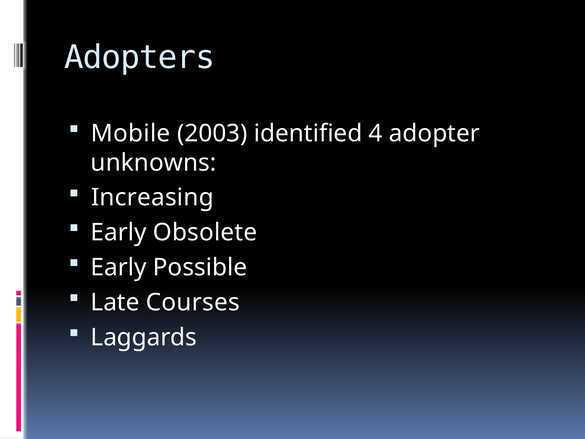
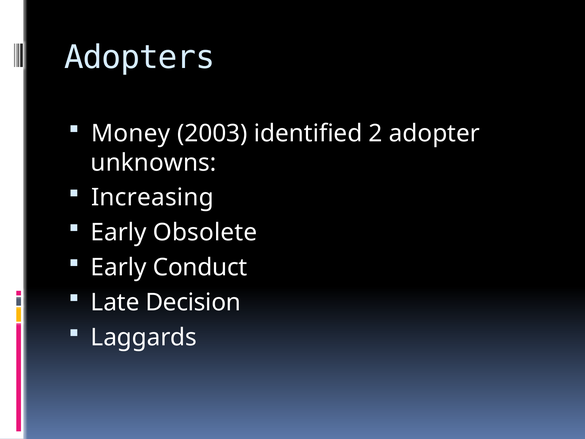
Mobile: Mobile -> Money
4: 4 -> 2
Possible: Possible -> Conduct
Courses: Courses -> Decision
